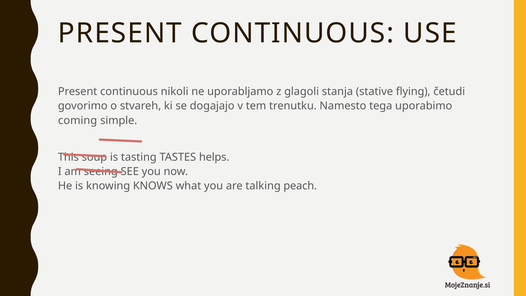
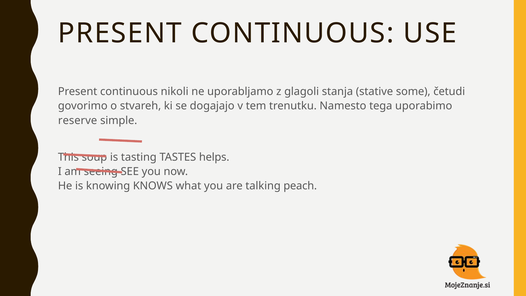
flying: flying -> some
coming: coming -> reserve
